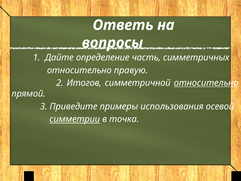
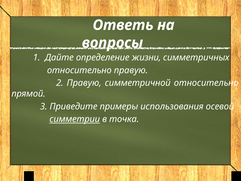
часть: часть -> жизни
2 Итогов: Итогов -> Правую
относительно at (206, 83) underline: present -> none
